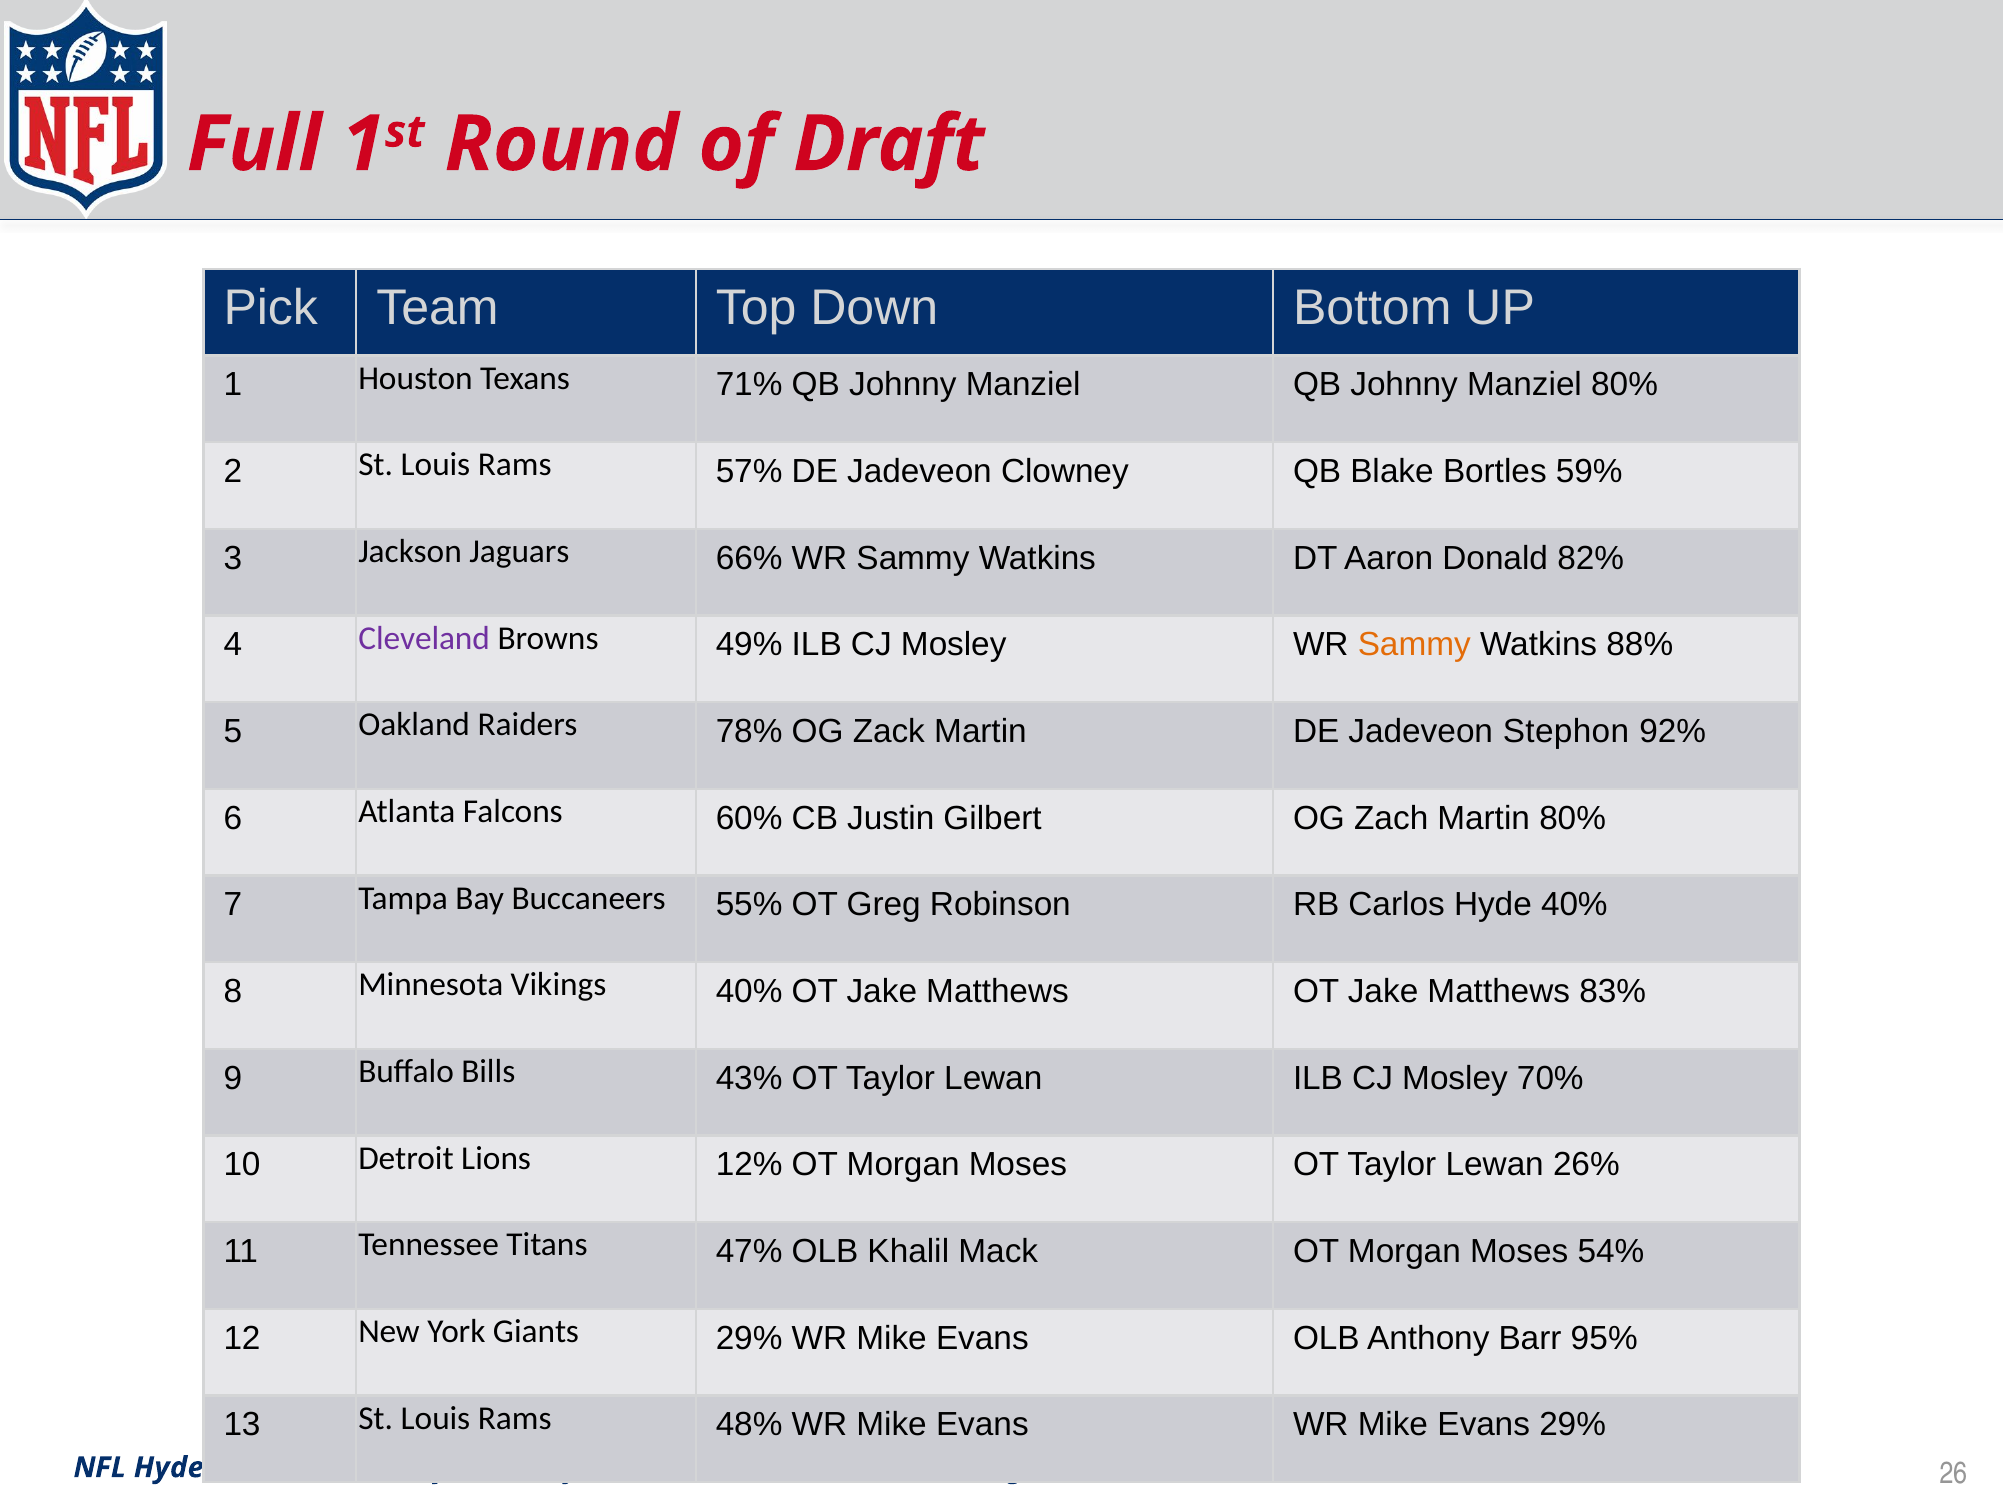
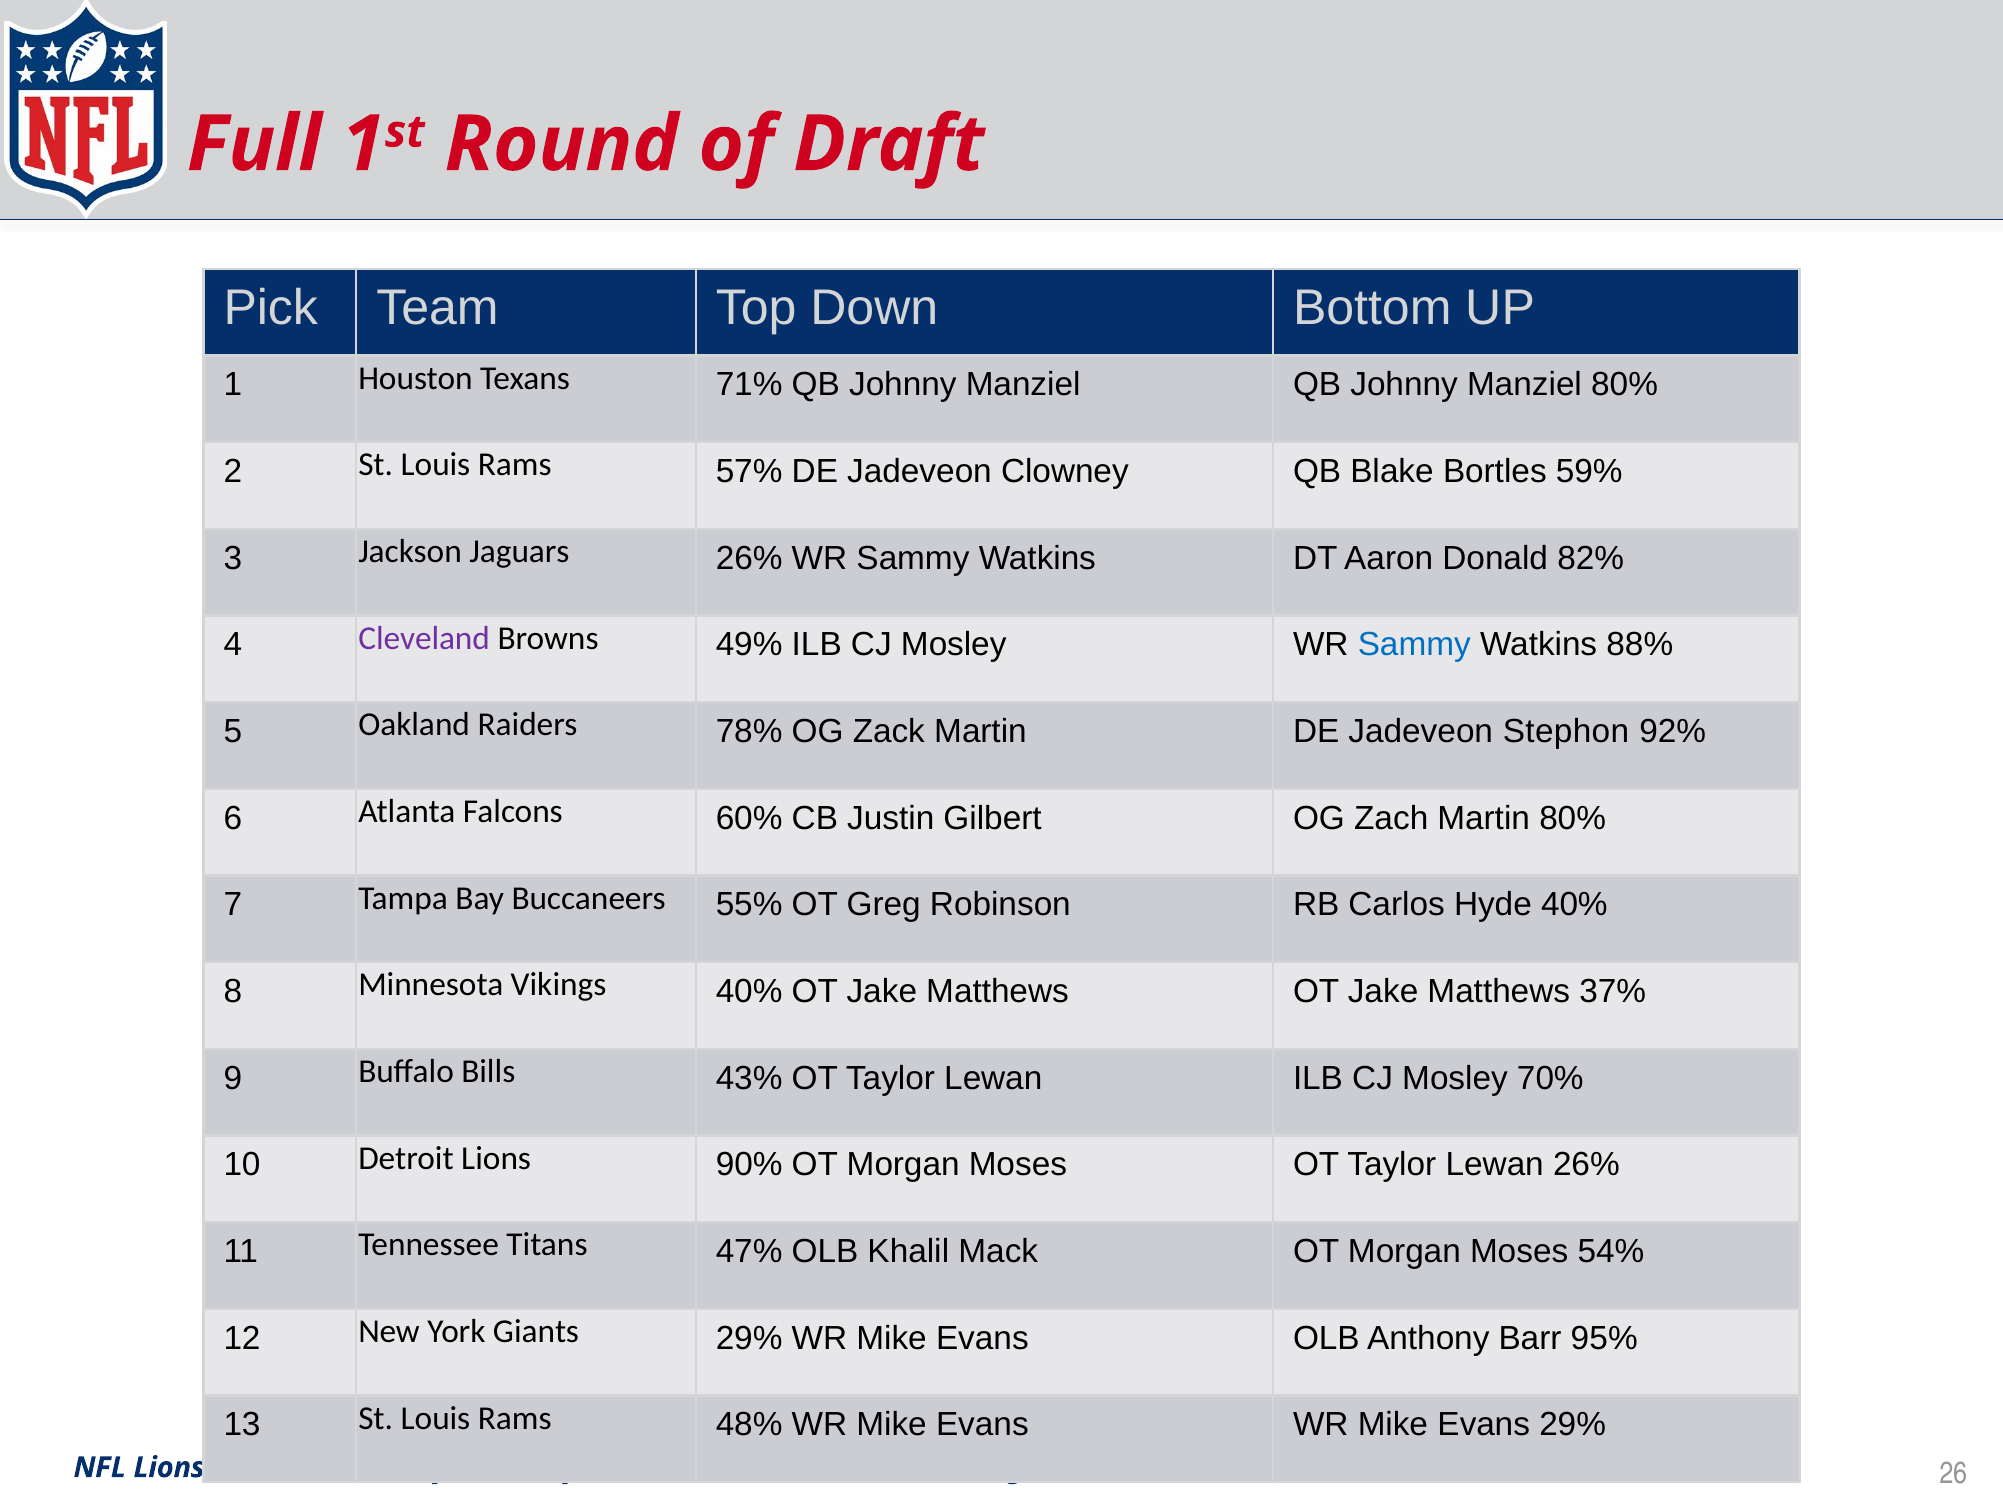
Jaguars 66%: 66% -> 26%
Sammy at (1414, 645) colour: orange -> blue
83%: 83% -> 37%
12%: 12% -> 90%
Hyde at (169, 1468): Hyde -> Lions
